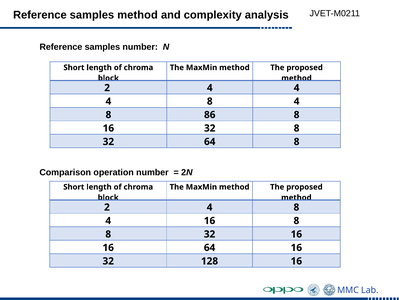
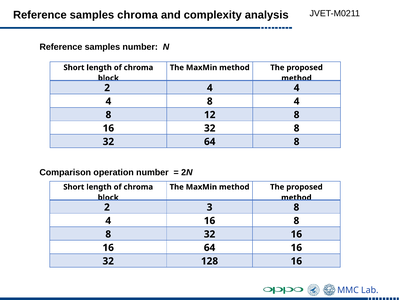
samples method: method -> chroma
86: 86 -> 12
4 at (210, 207): 4 -> 3
